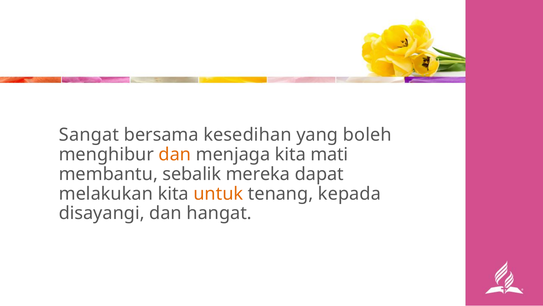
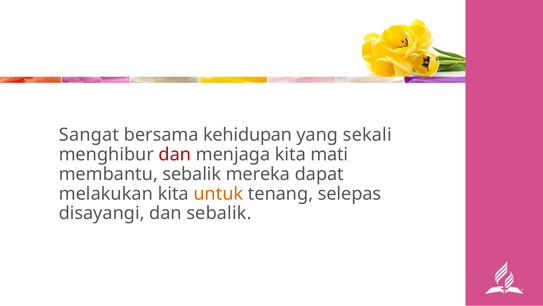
kesedihan: kesedihan -> kehidupan
boleh: boleh -> sekali
dan at (175, 154) colour: orange -> red
kepada: kepada -> selepas
dan hangat: hangat -> sebalik
